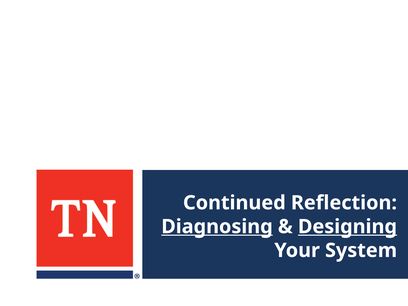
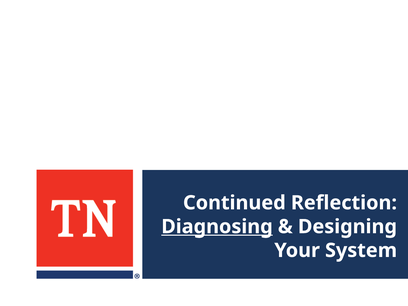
Designing underline: present -> none
